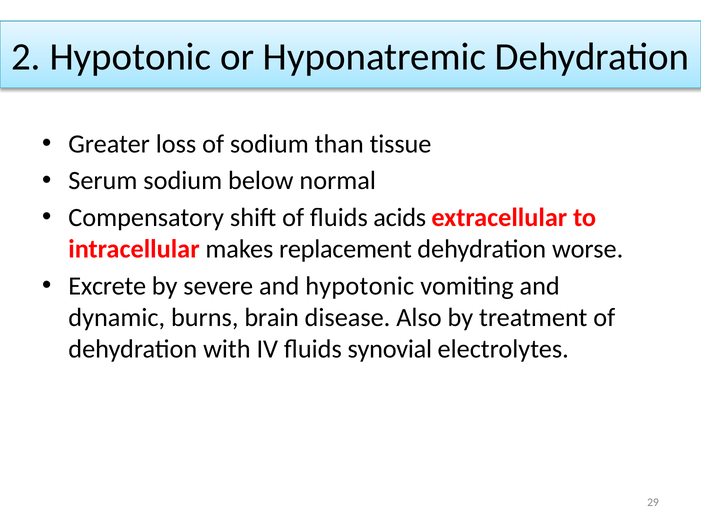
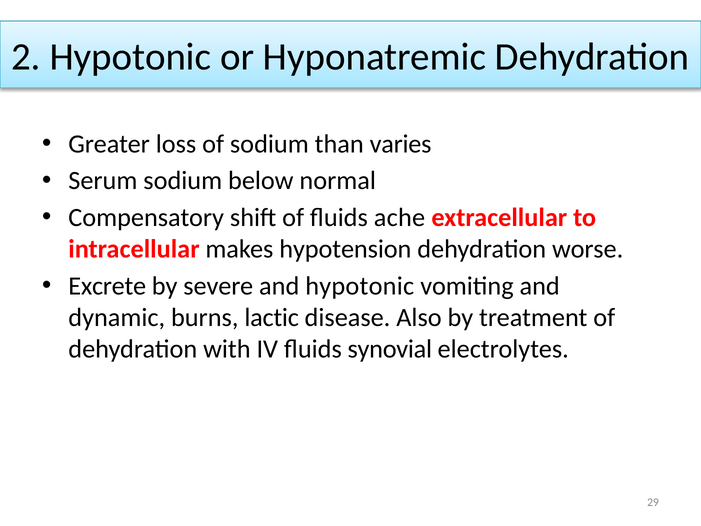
tissue: tissue -> varies
acids: acids -> ache
replacement: replacement -> hypotension
brain: brain -> lactic
